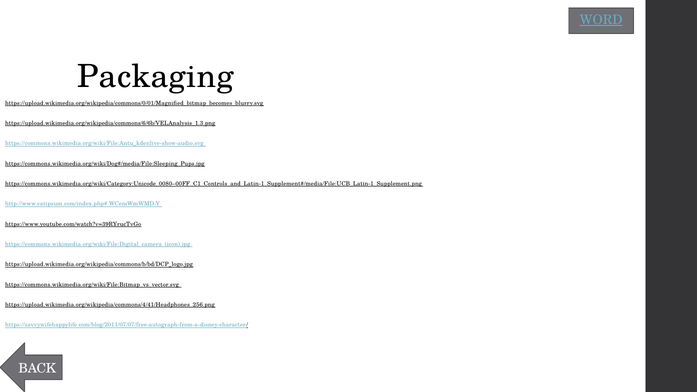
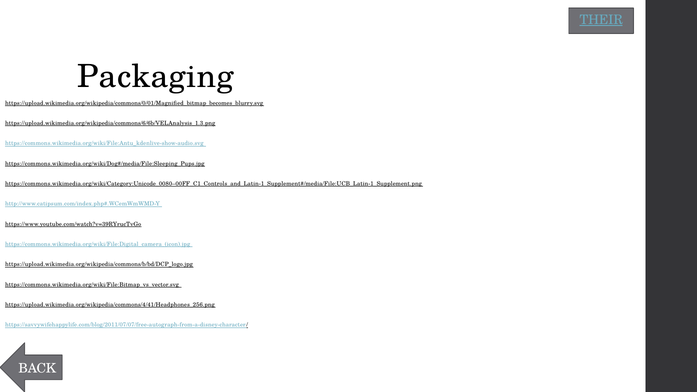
WORD: WORD -> THEIR
